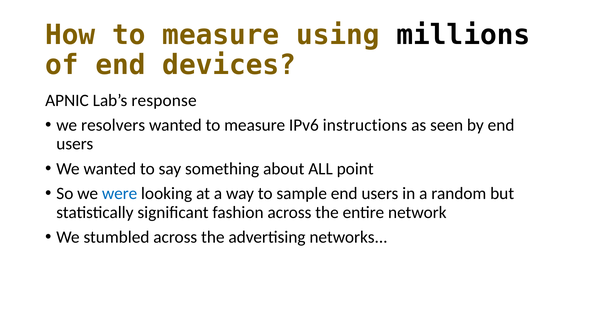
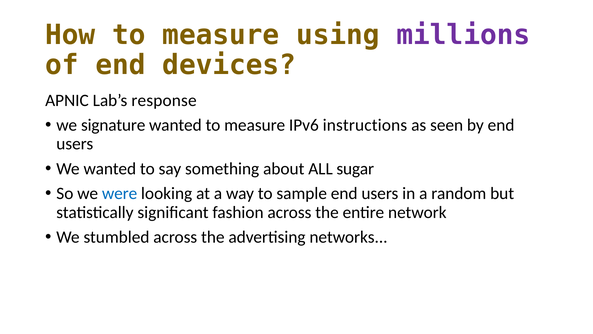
millions colour: black -> purple
resolvers: resolvers -> signature
point: point -> sugar
